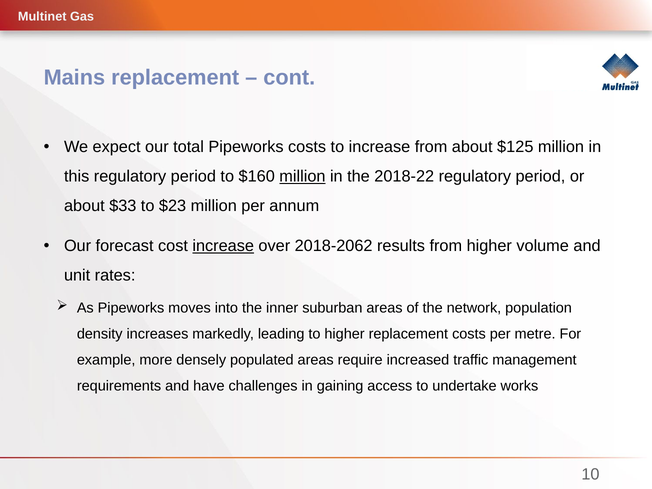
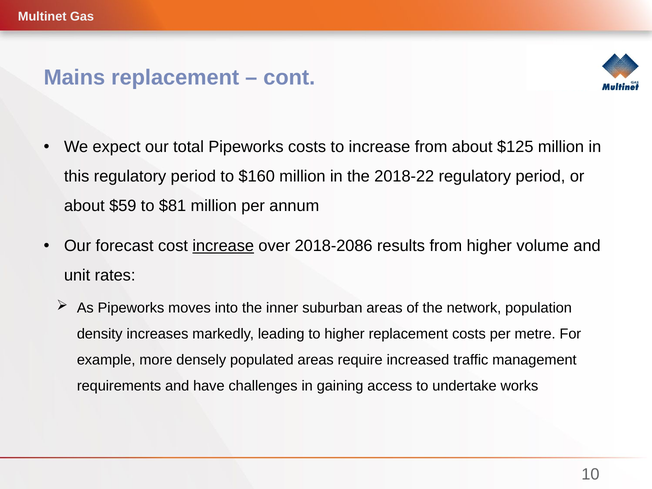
million at (302, 176) underline: present -> none
$33: $33 -> $59
$23: $23 -> $81
2018-2062: 2018-2062 -> 2018-2086
